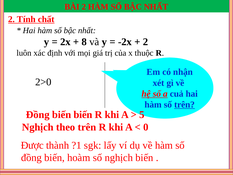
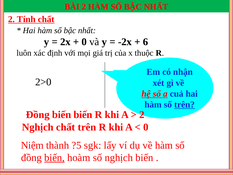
8 at (84, 42): 8 -> 0
2 at (145, 42): 2 -> 6
5 at (142, 114): 5 -> 2
Nghịch theo: theo -> chất
Được: Được -> Niệm
?1: ?1 -> ?5
biến at (55, 158) underline: none -> present
